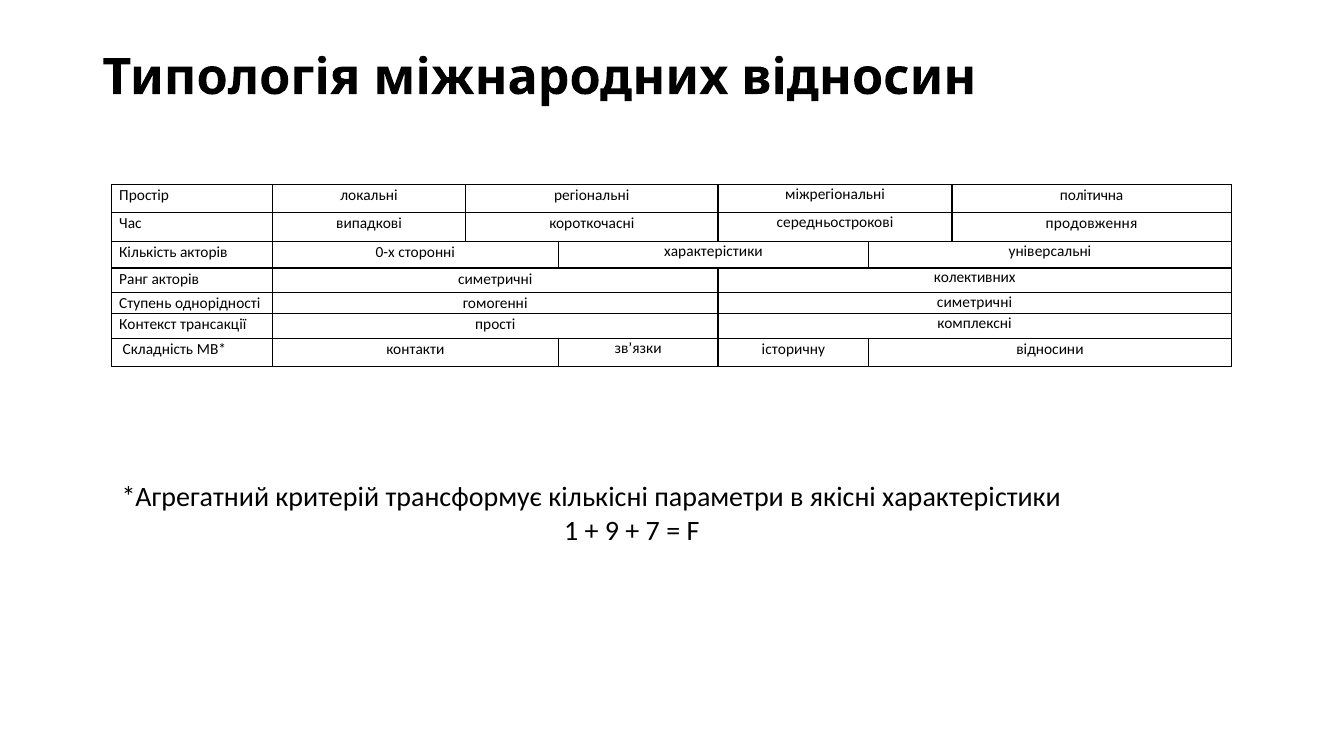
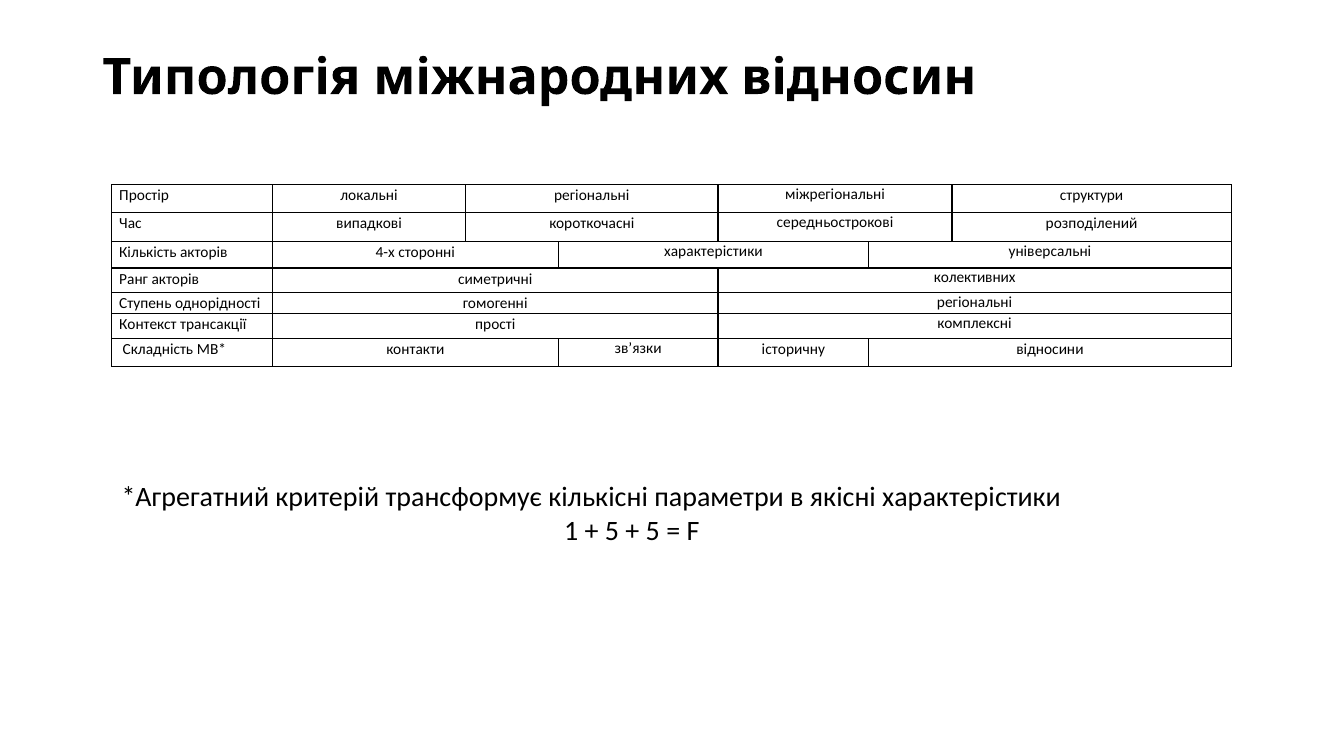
політична: політична -> структури
продовження: продовження -> розподілений
0-х: 0-х -> 4-х
гомогенні симетричні: симетричні -> регіональні
9 at (612, 531): 9 -> 5
7 at (653, 531): 7 -> 5
